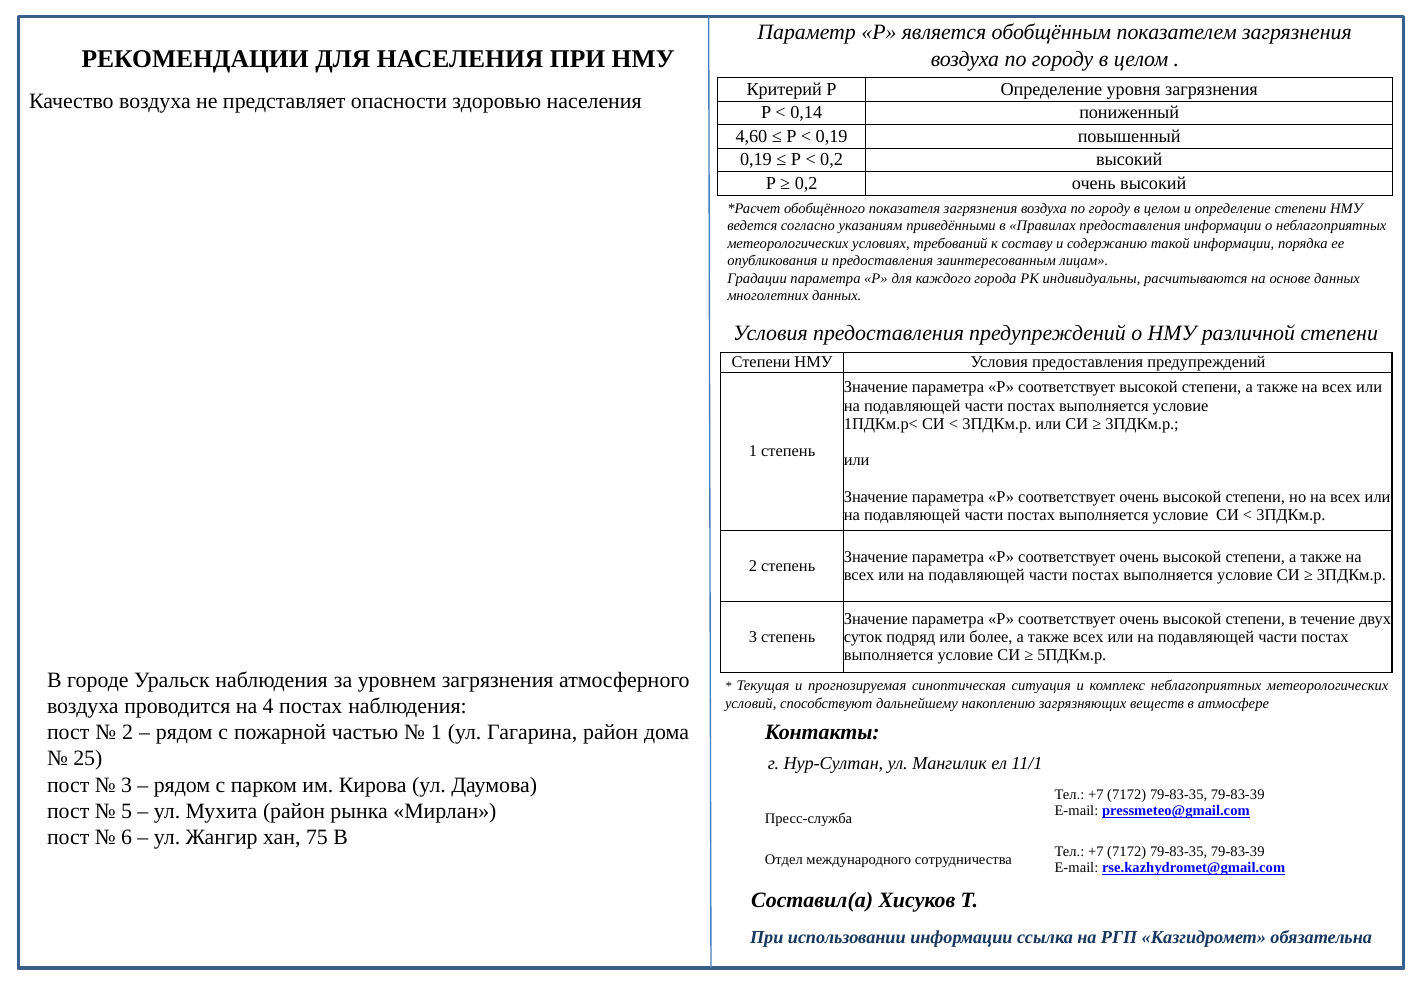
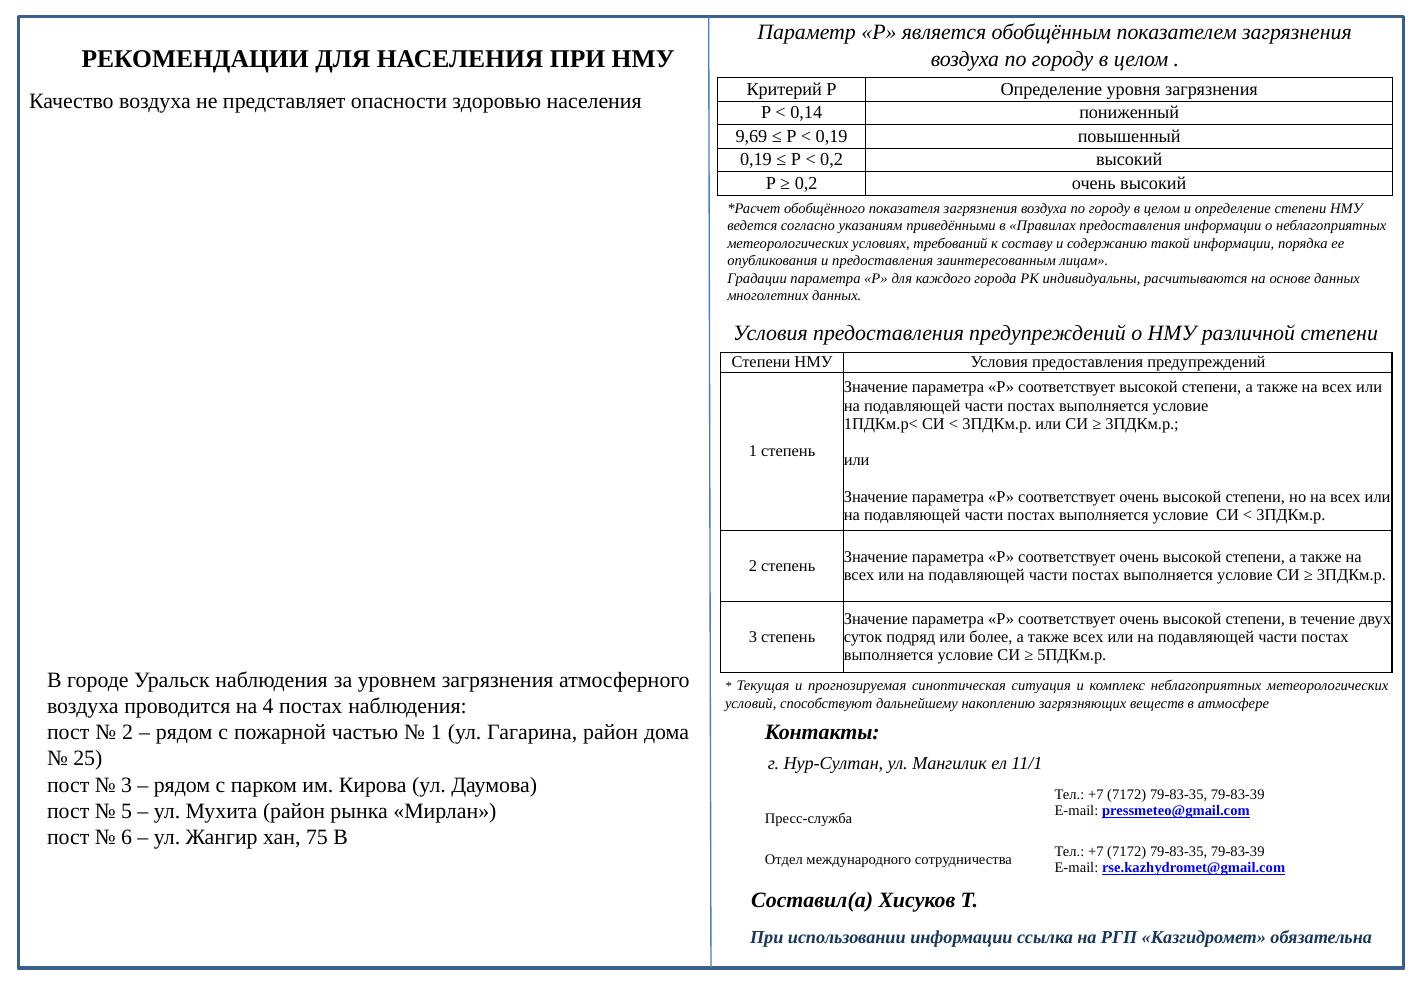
4,60: 4,60 -> 9,69
